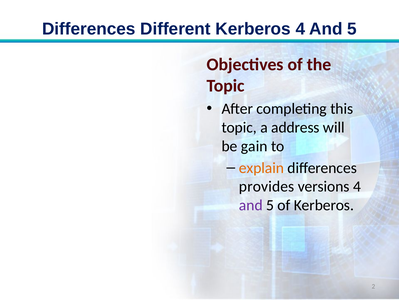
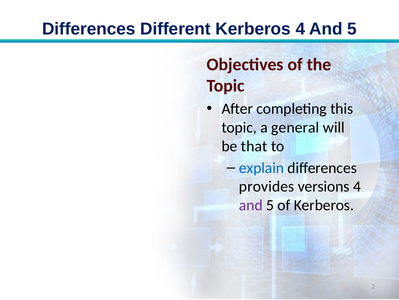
address: address -> general
gain: gain -> that
explain colour: orange -> blue
